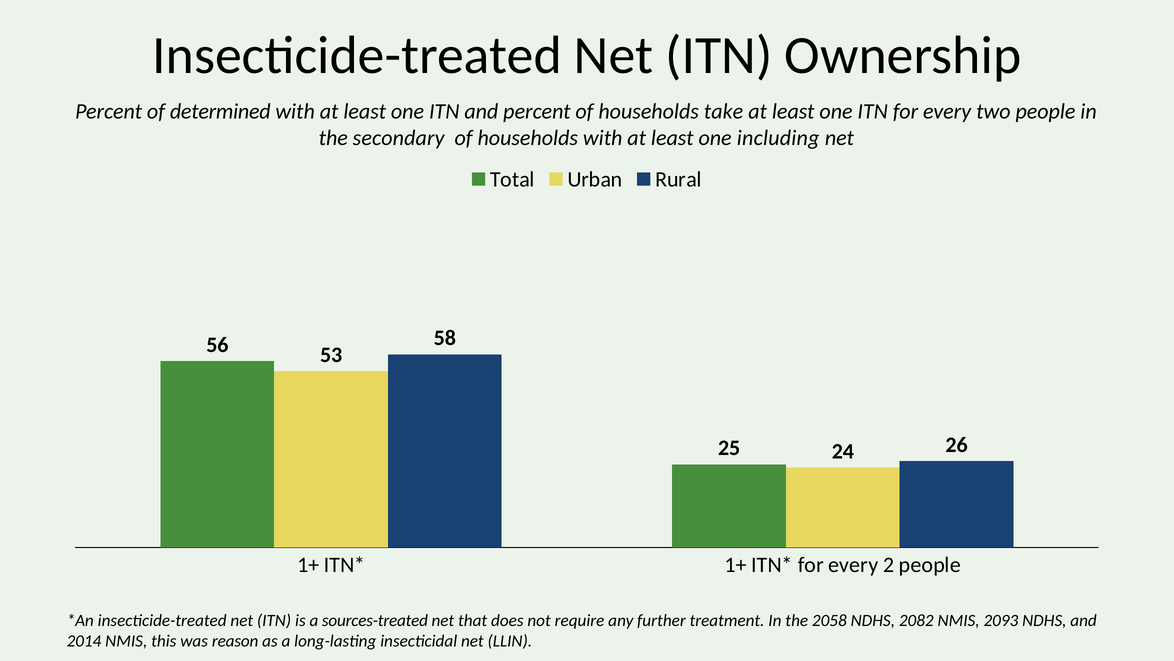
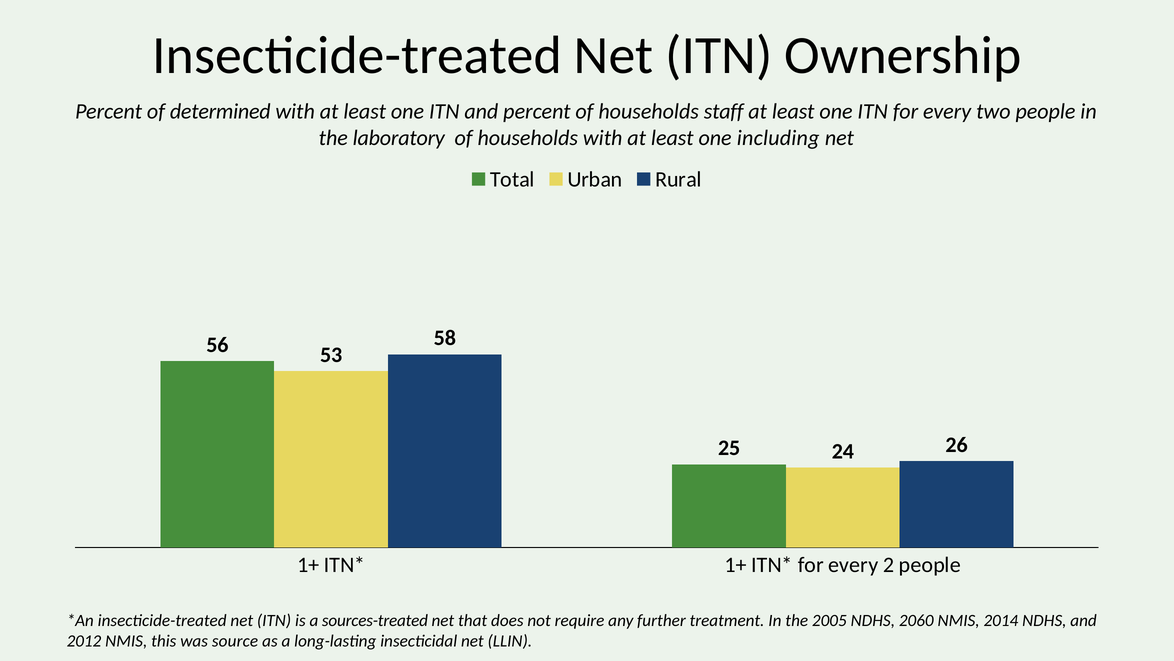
take: take -> staff
secondary: secondary -> laboratory
2058: 2058 -> 2005
2082: 2082 -> 2060
2093: 2093 -> 2014
2014: 2014 -> 2012
reason: reason -> source
